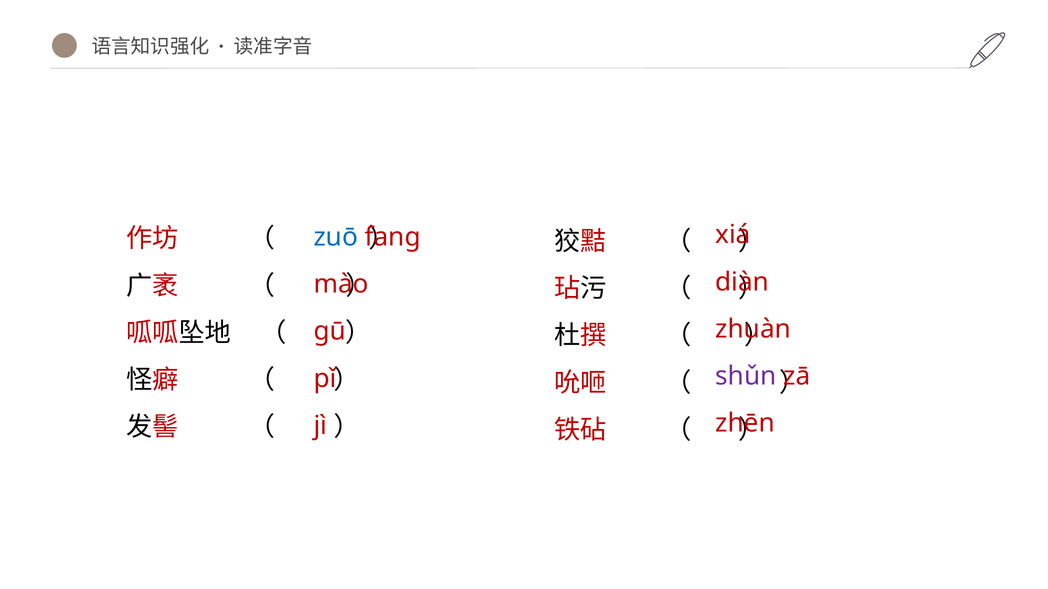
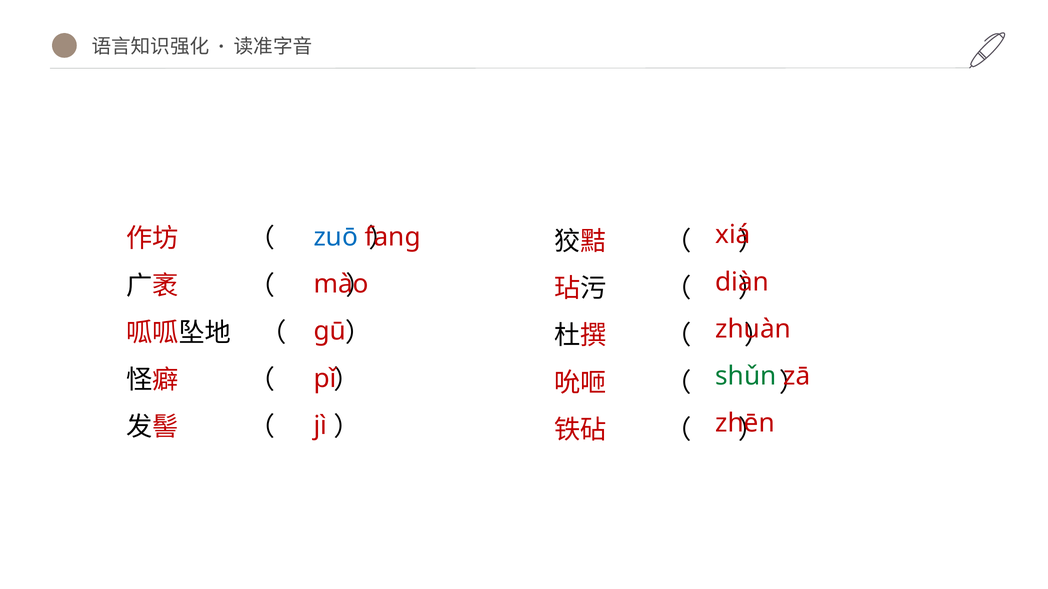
shǔn colour: purple -> green
